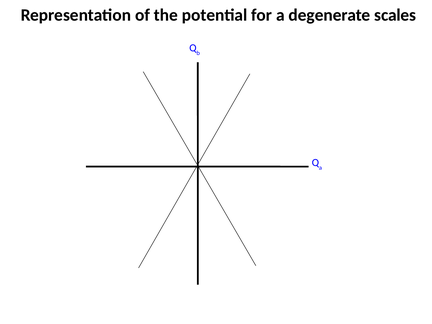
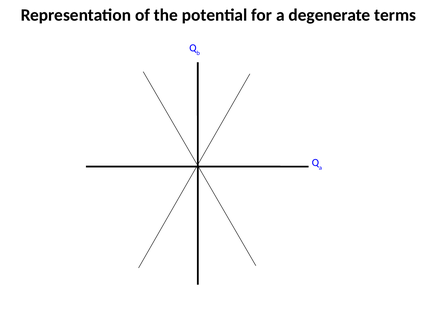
scales: scales -> terms
